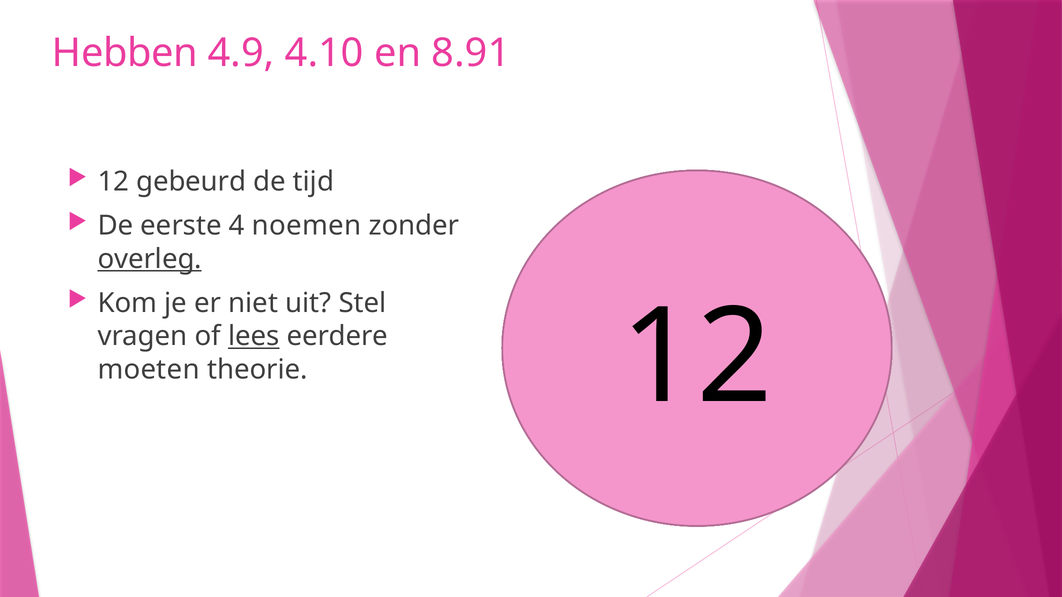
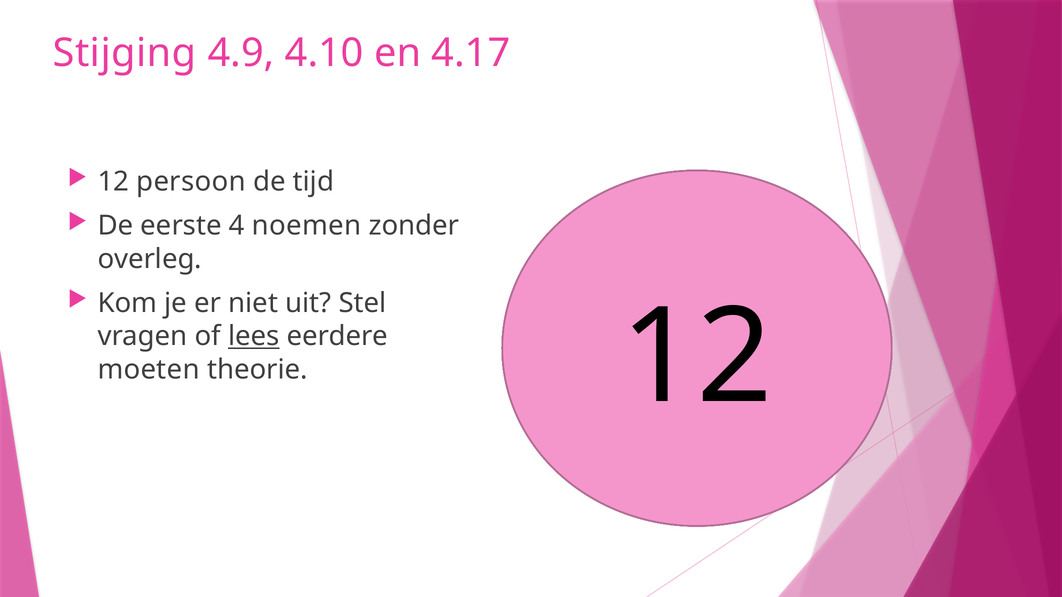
Hebben: Hebben -> Stijging
8.91: 8.91 -> 4.17
gebeurd: gebeurd -> persoon
overleg underline: present -> none
